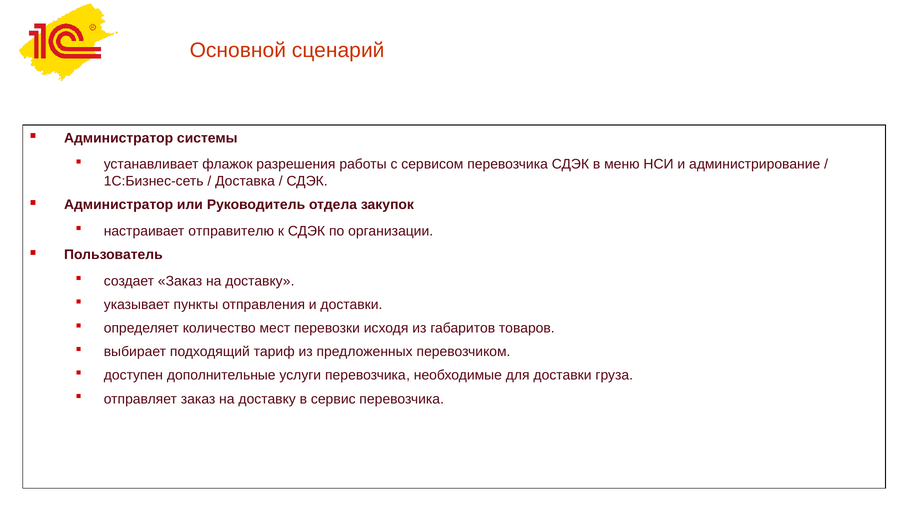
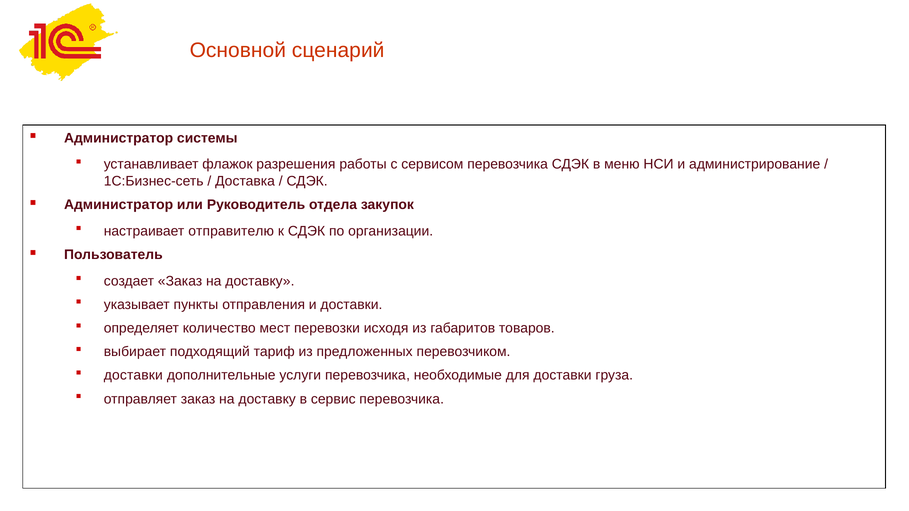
доступен at (133, 376): доступен -> доставки
